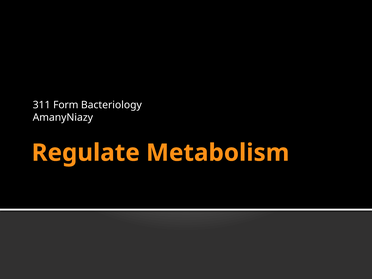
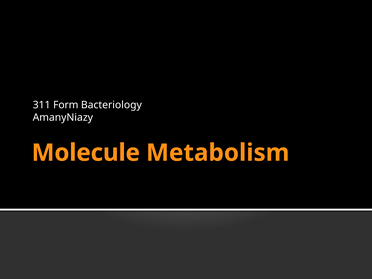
Regulate: Regulate -> Molecule
